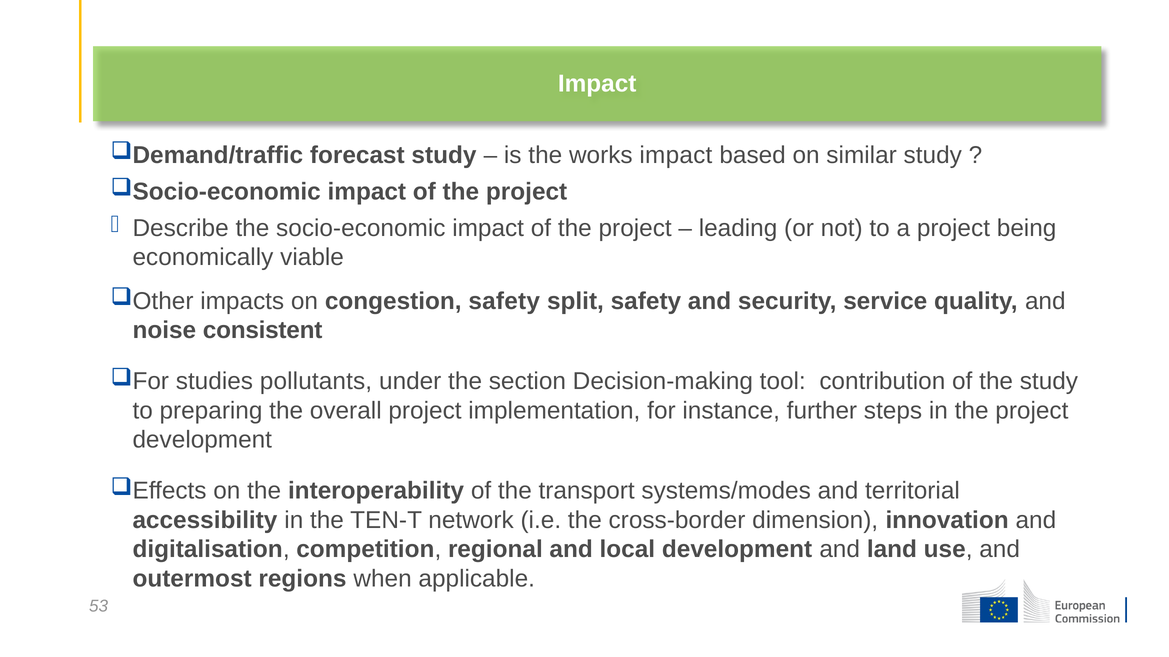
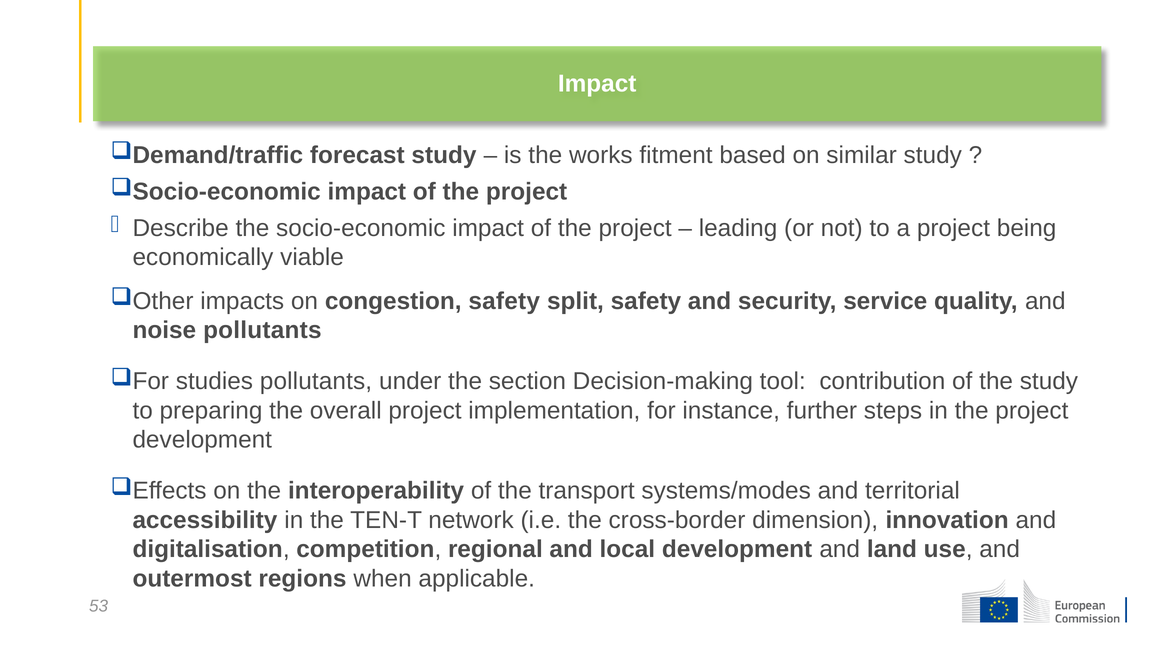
works impact: impact -> fitment
noise consistent: consistent -> pollutants
